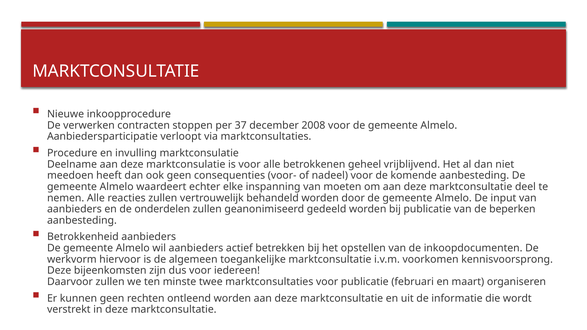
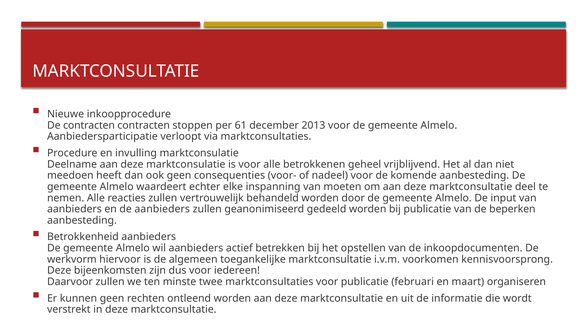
De verwerken: verwerken -> contracten
37: 37 -> 61
2008: 2008 -> 2013
de onderdelen: onderdelen -> aanbieders
